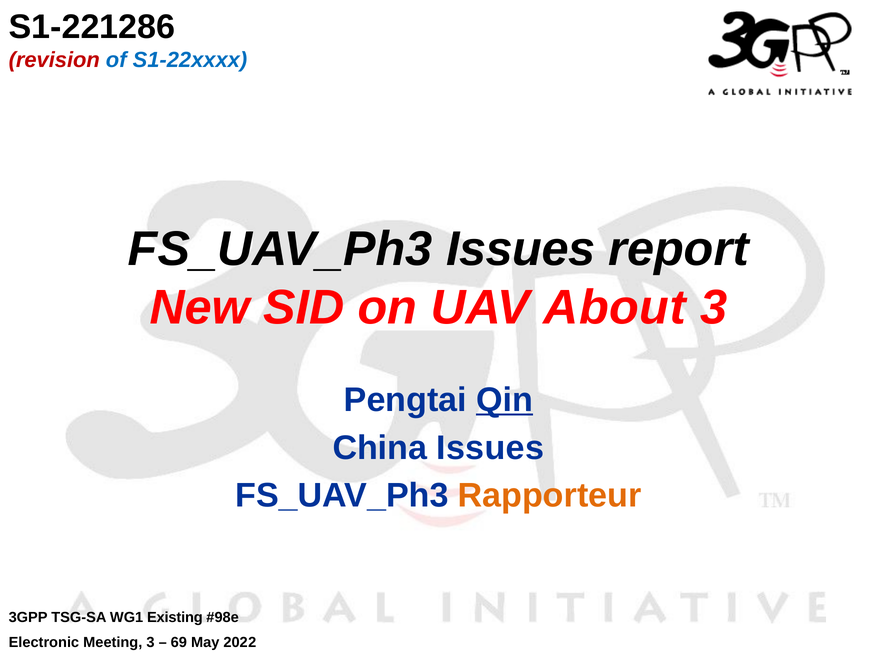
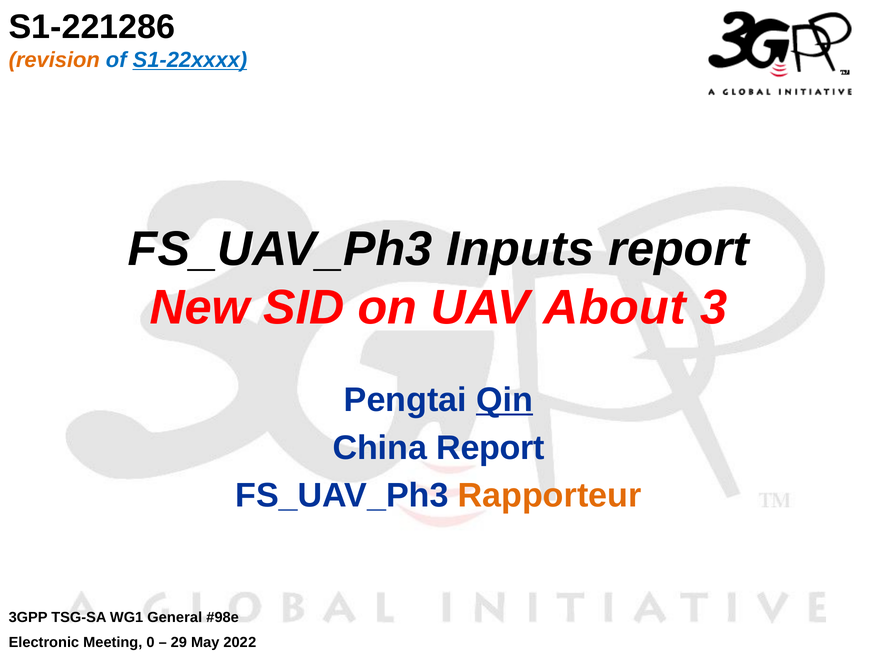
revision colour: red -> orange
S1-22xxxx underline: none -> present
FS_UAV_Ph3 Issues: Issues -> Inputs
China Issues: Issues -> Report
Existing: Existing -> General
Meeting 3: 3 -> 0
69: 69 -> 29
